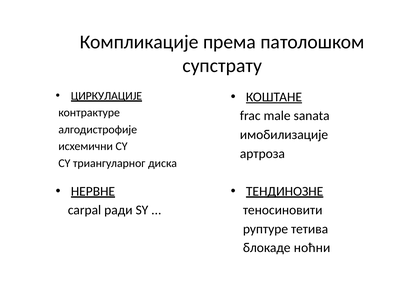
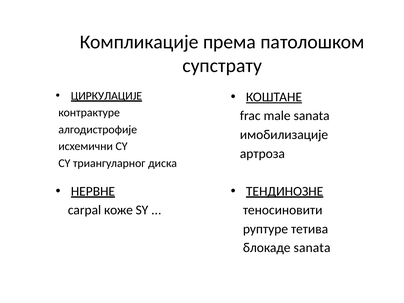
ради: ради -> коже
блокаде ноћни: ноћни -> sanata
